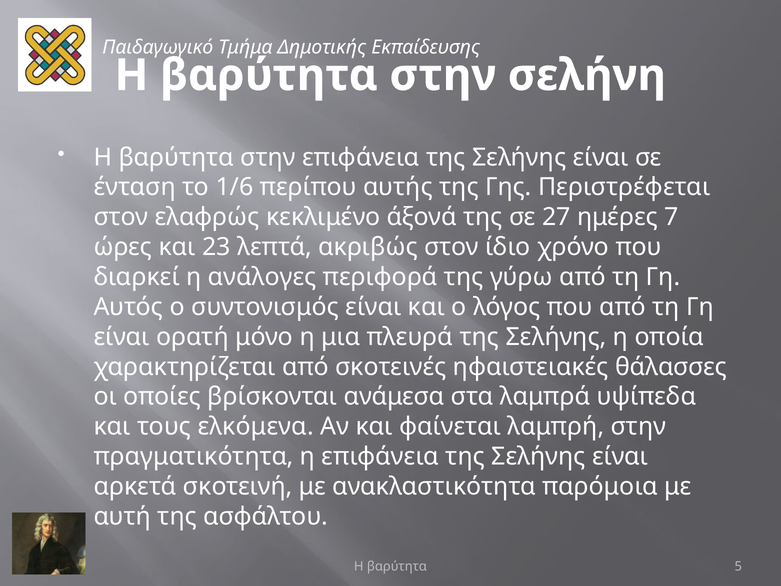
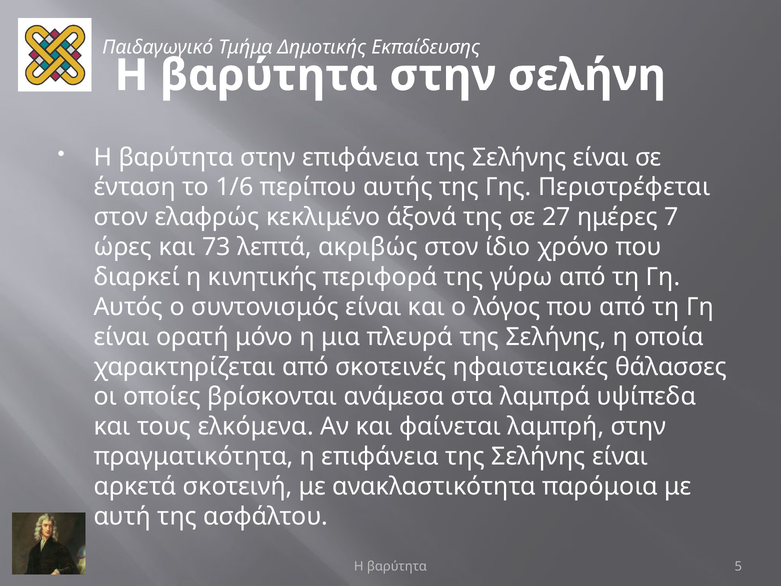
23: 23 -> 73
ανάλογες: ανάλογες -> κινητικής
